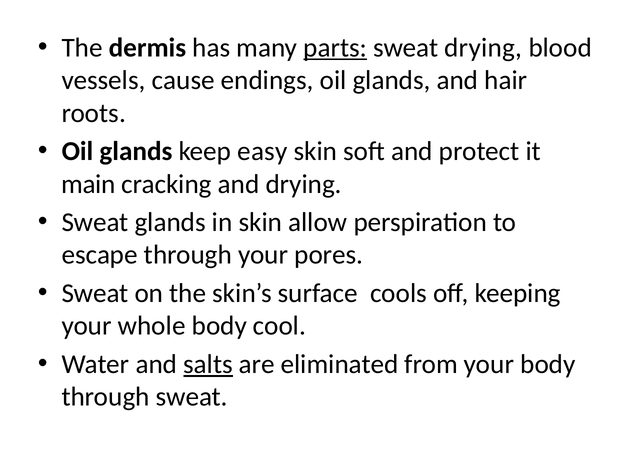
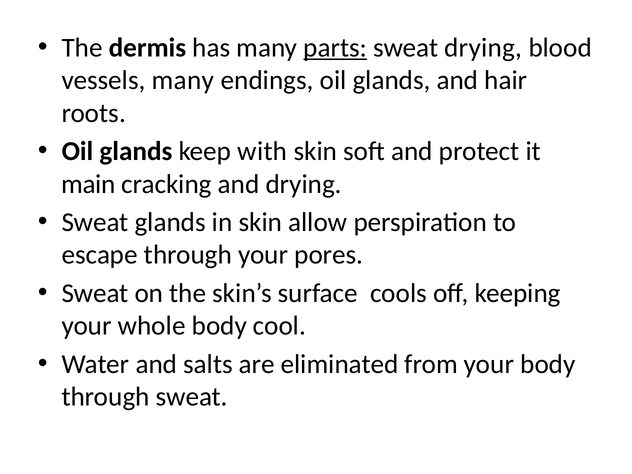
vessels cause: cause -> many
easy: easy -> with
salts underline: present -> none
